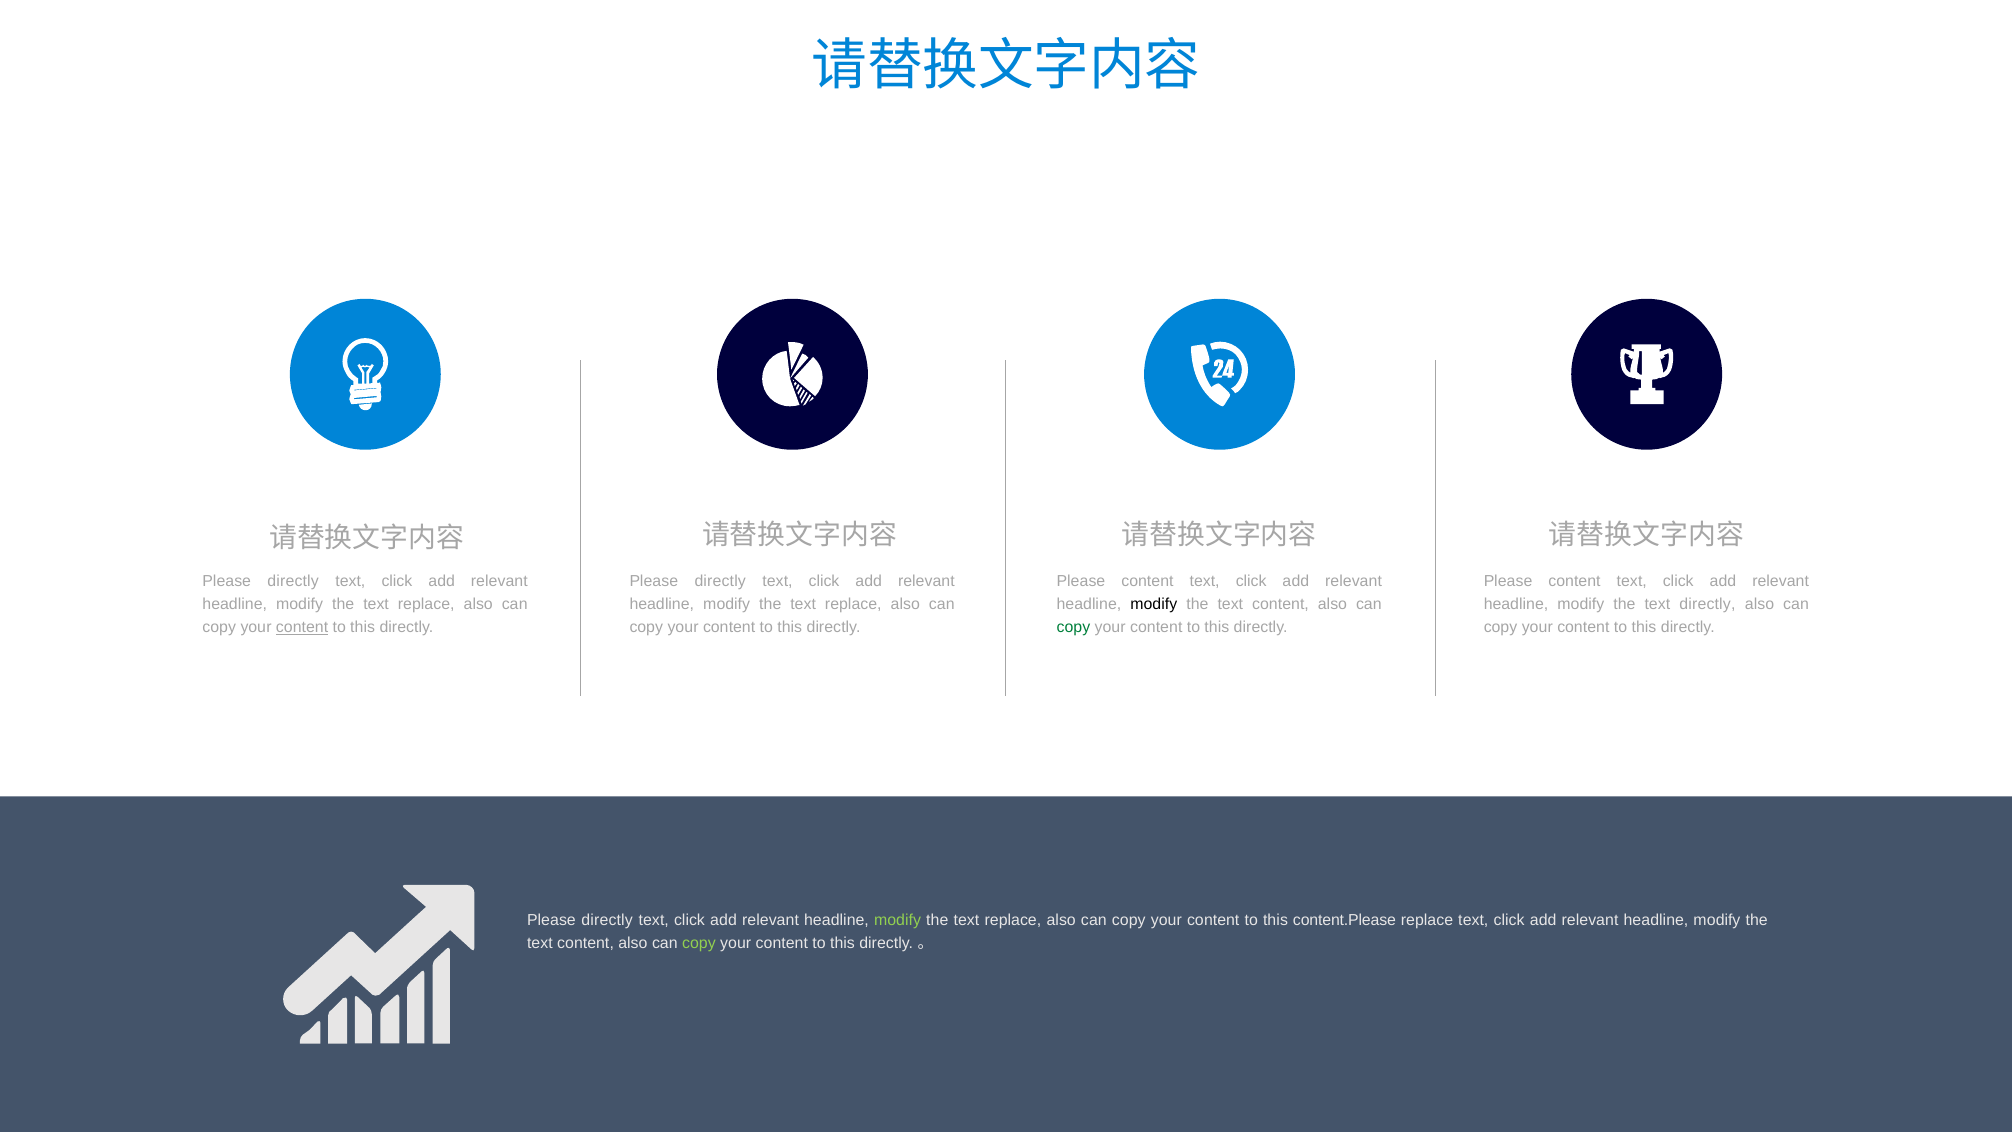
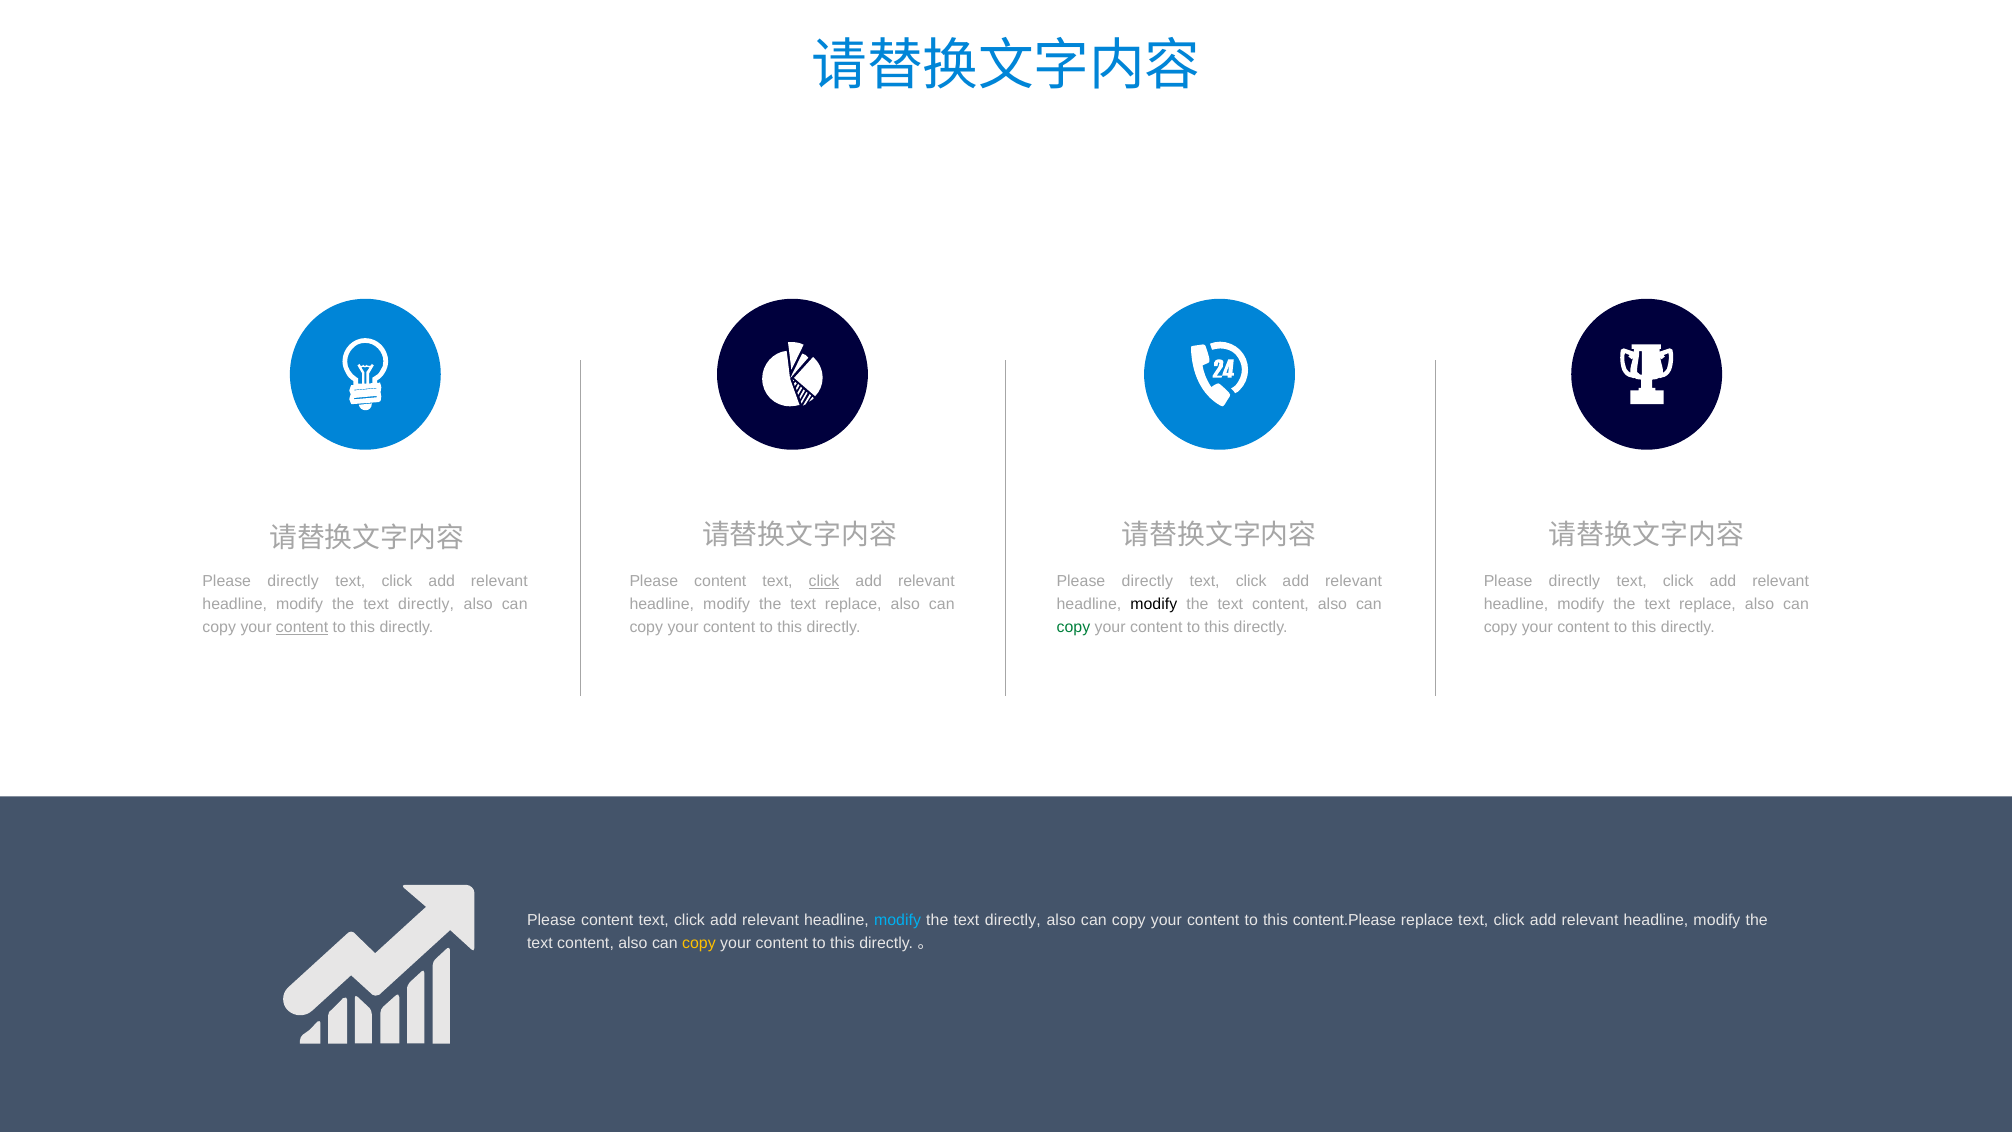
directly at (720, 581): directly -> content
click at (824, 581) underline: none -> present
content at (1147, 581): content -> directly
content at (1575, 581): content -> directly
replace at (426, 604): replace -> directly
directly at (1707, 604): directly -> replace
directly at (607, 920): directly -> content
modify at (897, 920) colour: light green -> light blue
replace at (1013, 920): replace -> directly
copy at (699, 943) colour: light green -> yellow
